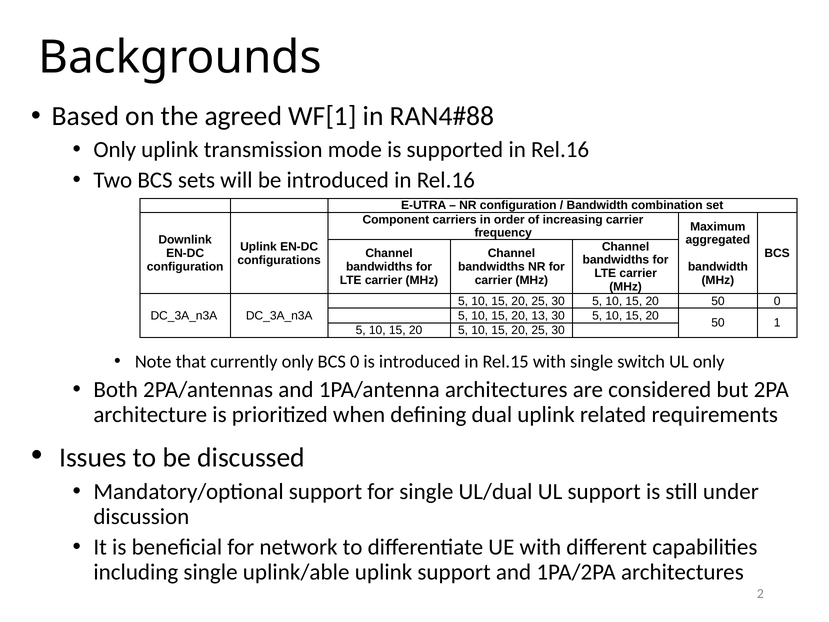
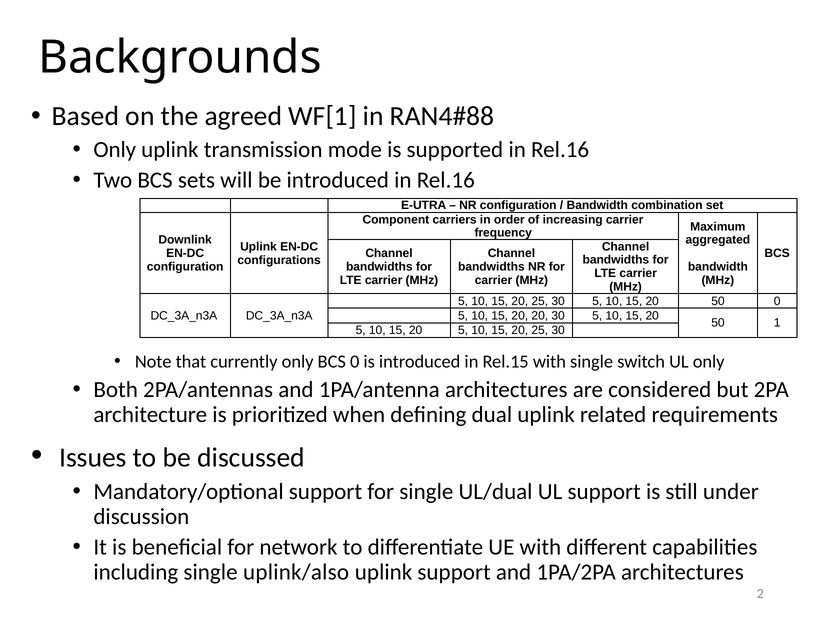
20 13: 13 -> 20
uplink/able: uplink/able -> uplink/also
